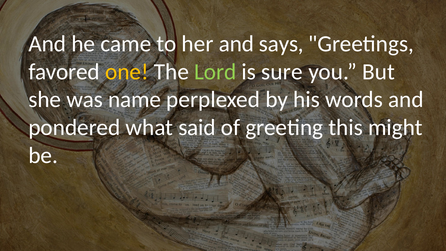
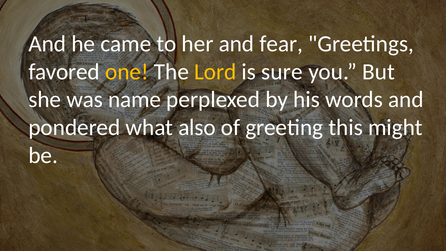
says: says -> fear
Lord colour: light green -> yellow
said: said -> also
